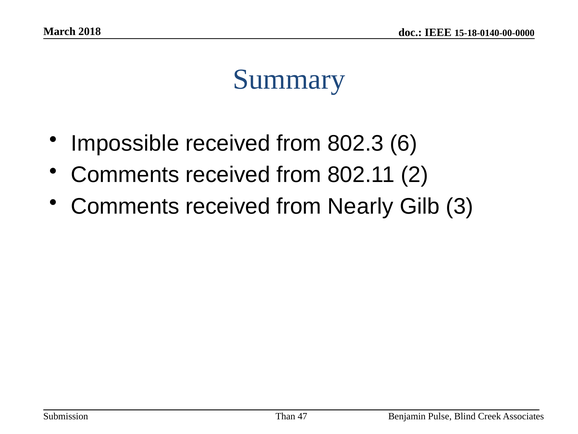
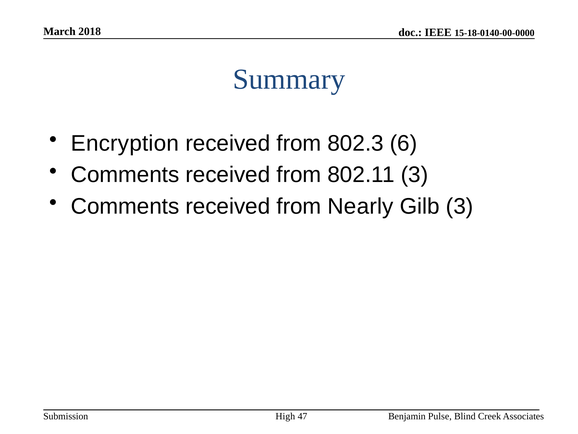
Impossible: Impossible -> Encryption
802.11 2: 2 -> 3
Than: Than -> High
